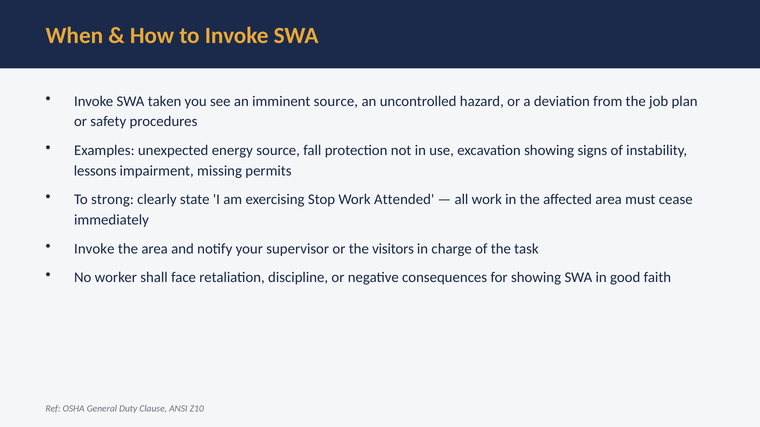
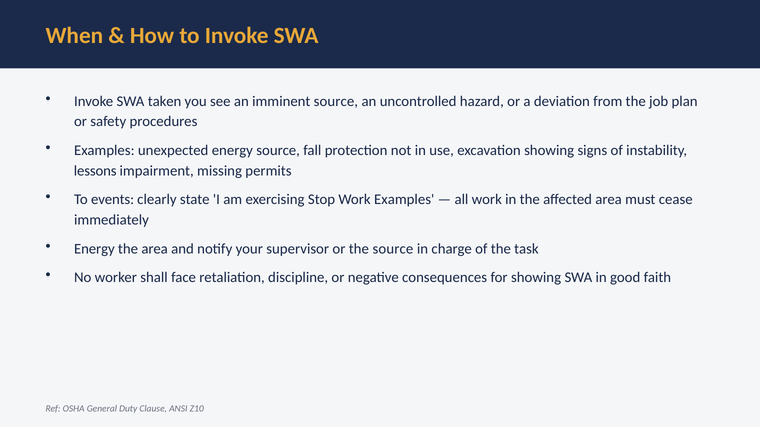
strong: strong -> events
Work Attended: Attended -> Examples
Invoke at (94, 249): Invoke -> Energy
the visitors: visitors -> source
